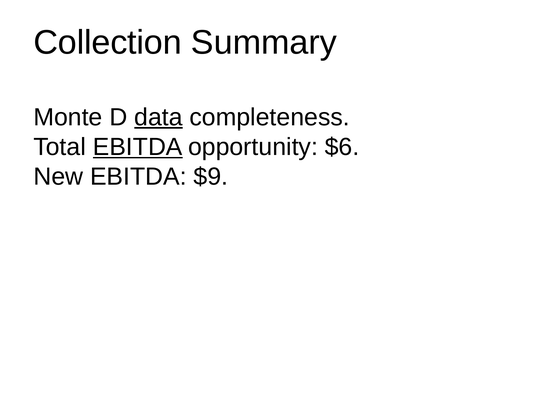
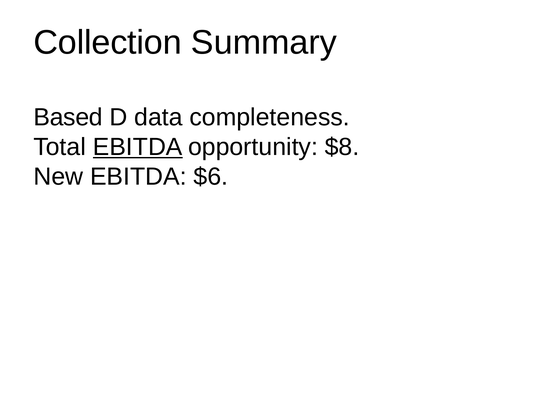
Monte: Monte -> Based
data underline: present -> none
$6: $6 -> $8
$9: $9 -> $6
